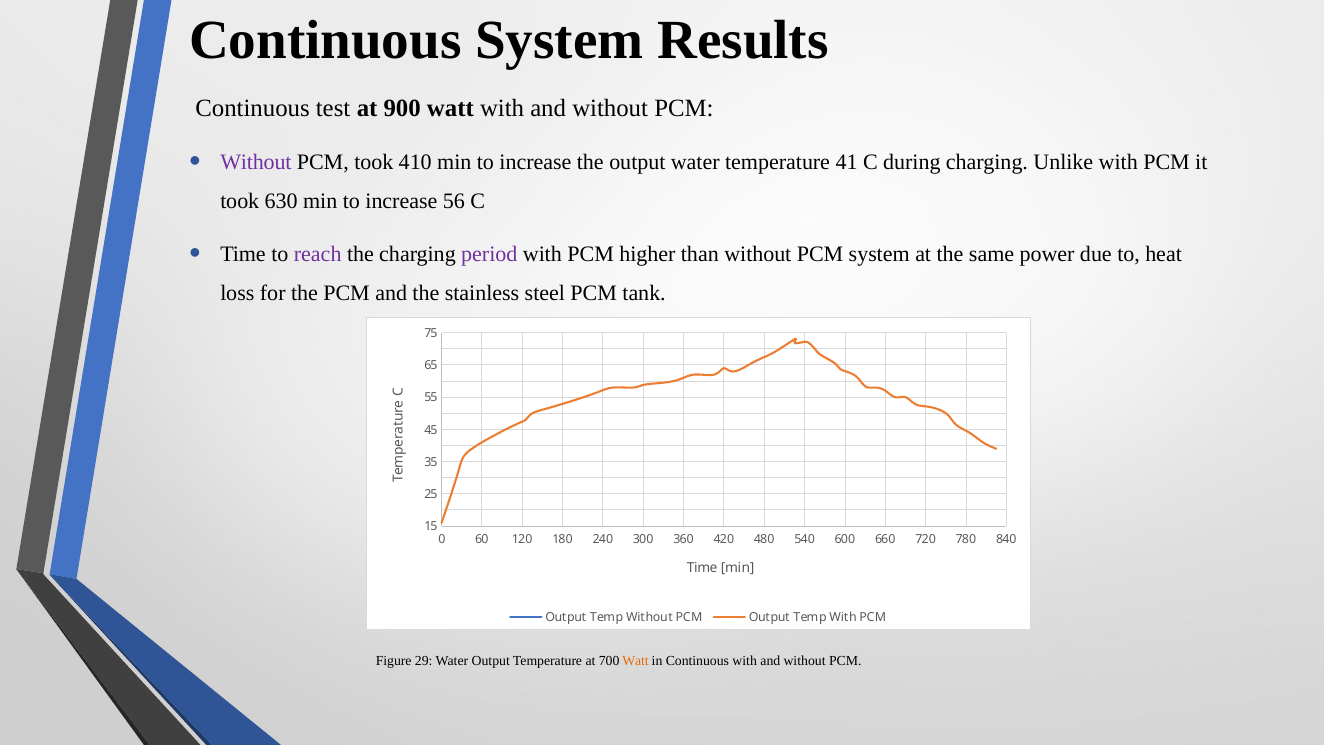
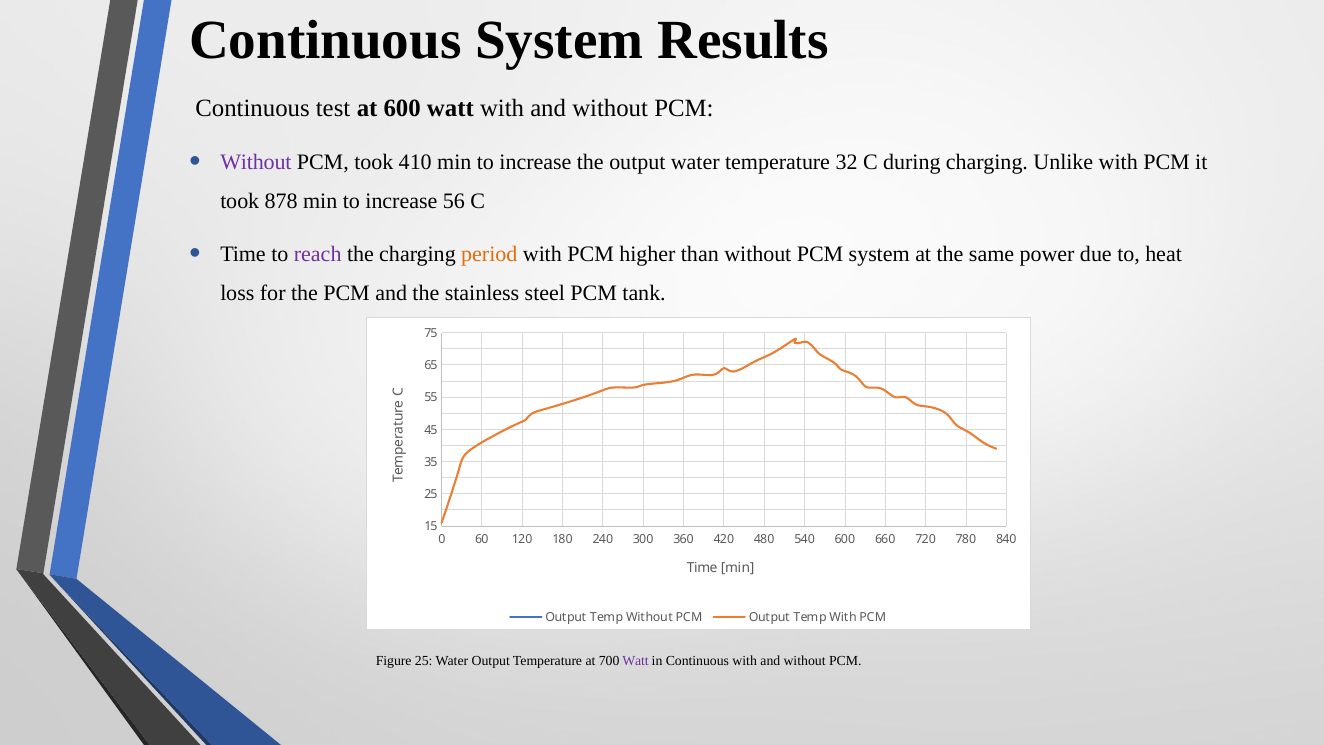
at 900: 900 -> 600
41: 41 -> 32
630: 630 -> 878
period colour: purple -> orange
Figure 29: 29 -> 25
Watt at (636, 660) colour: orange -> purple
